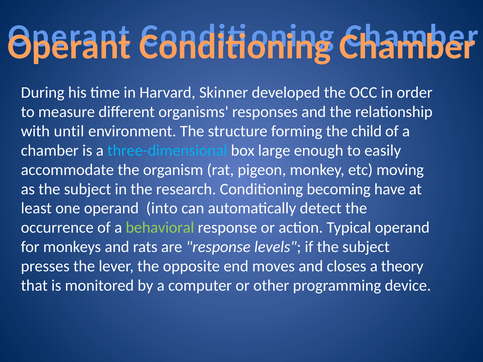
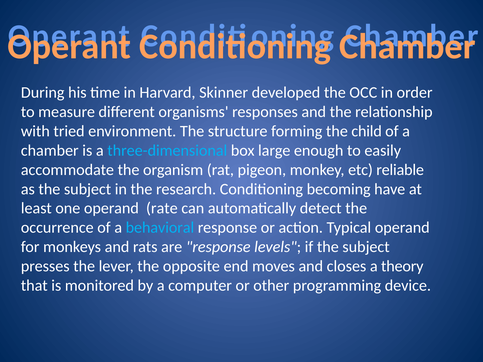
until: until -> tried
moving: moving -> reliable
into: into -> rate
behavioral colour: light green -> light blue
